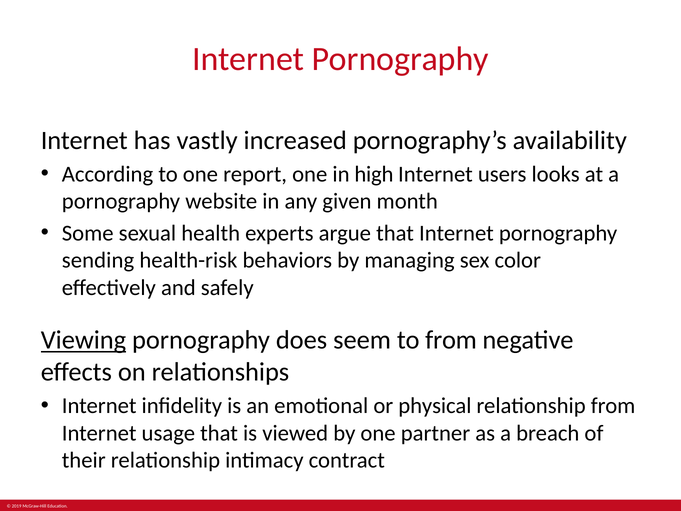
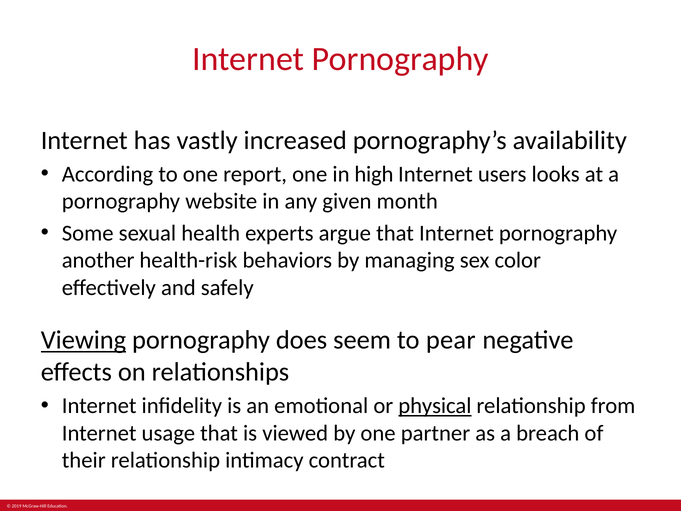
sending: sending -> another
to from: from -> pear
physical underline: none -> present
